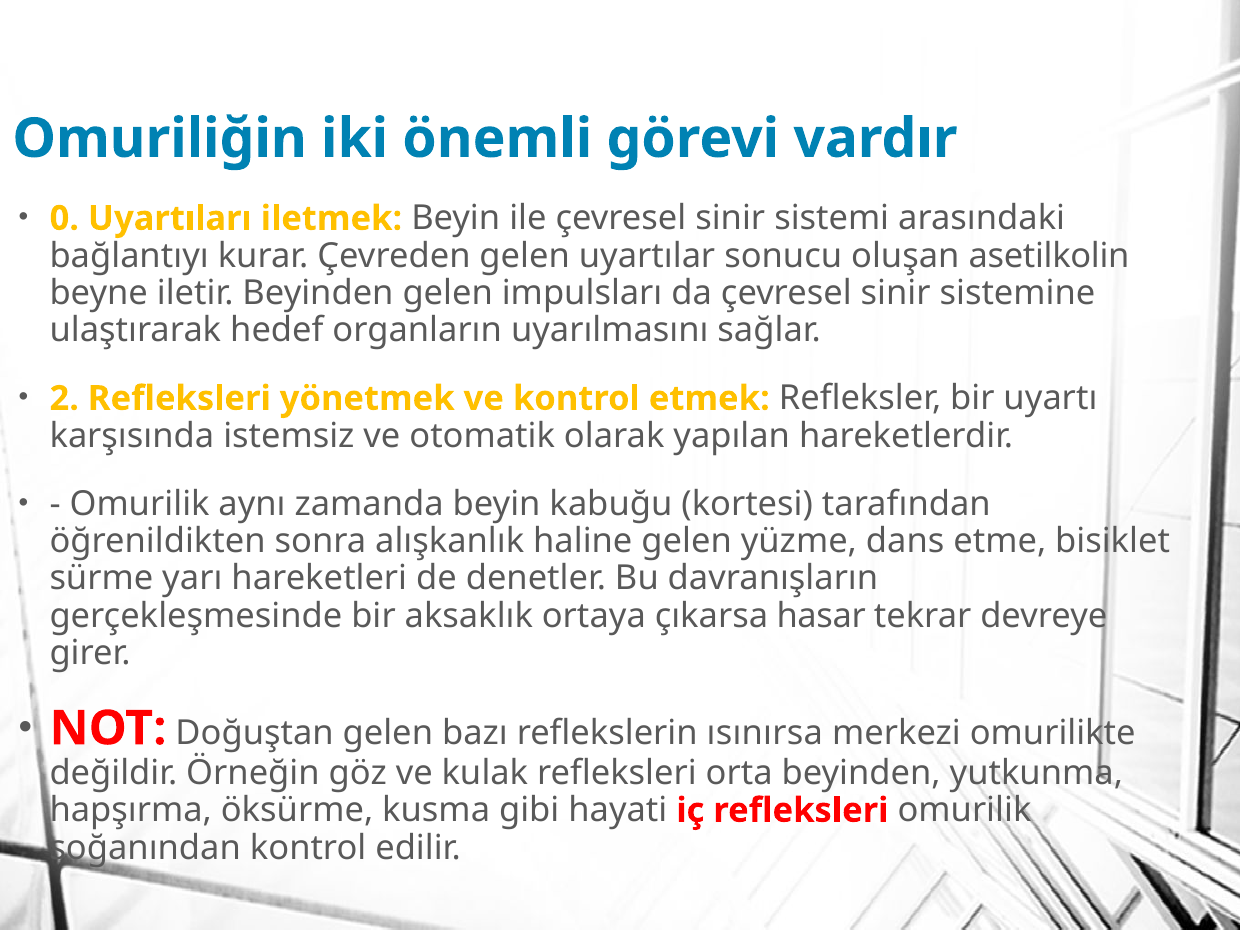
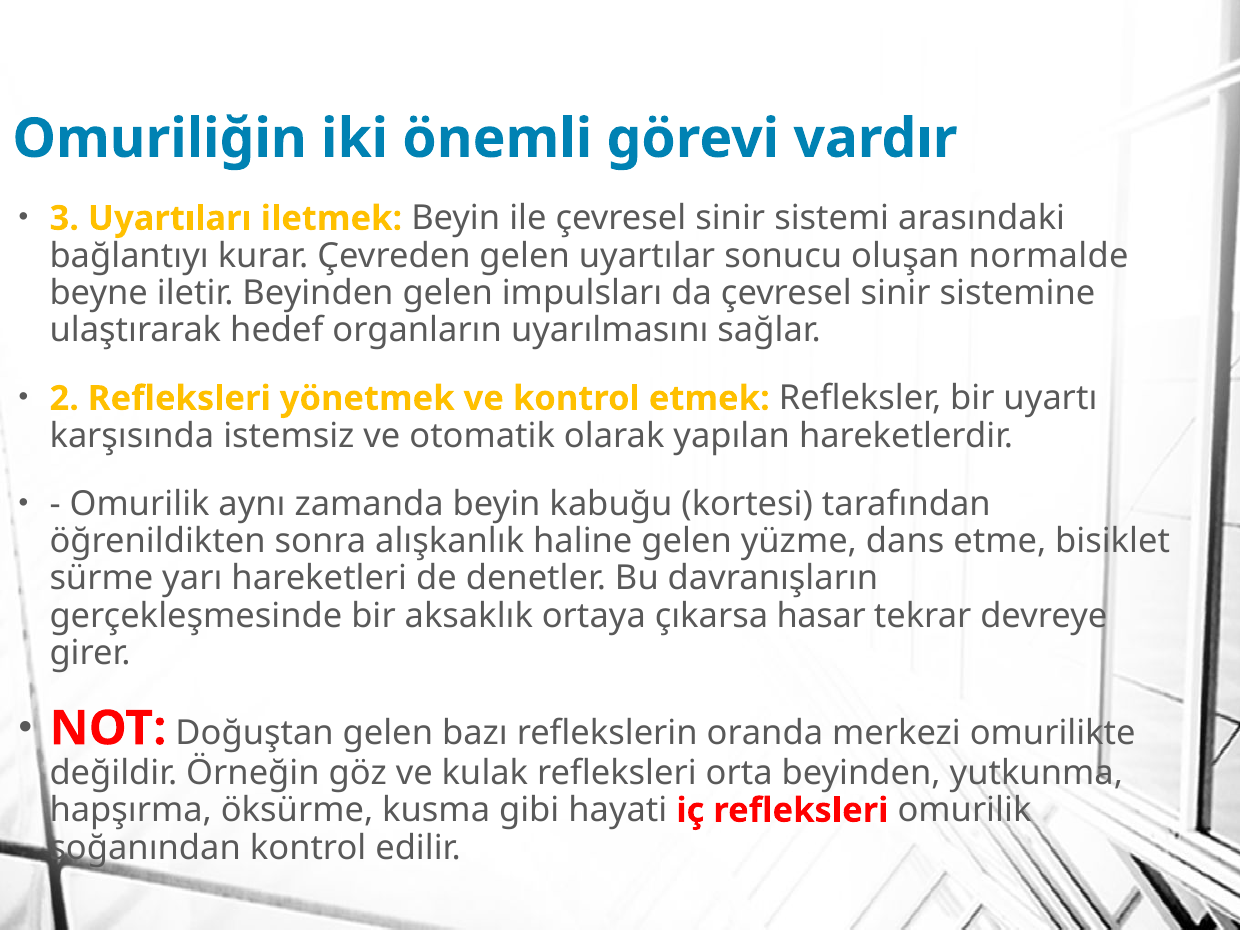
0: 0 -> 3
asetilkolin: asetilkolin -> normalde
ısınırsa: ısınırsa -> oranda
